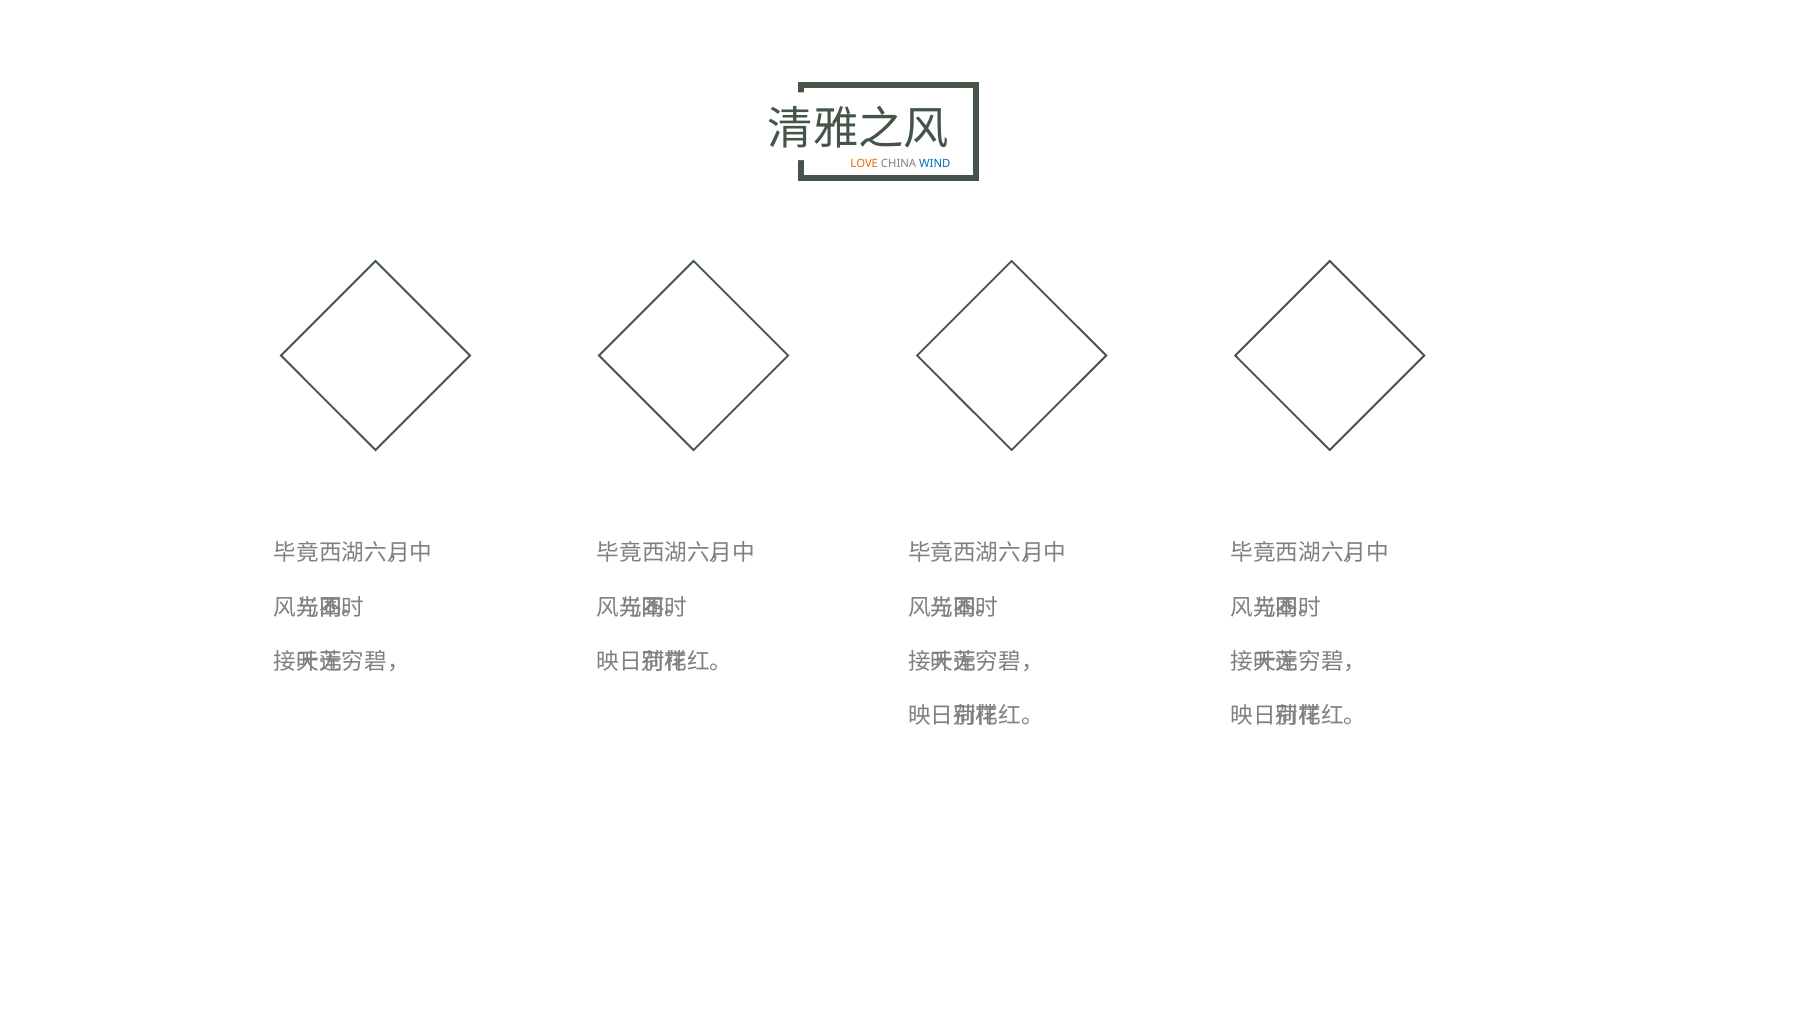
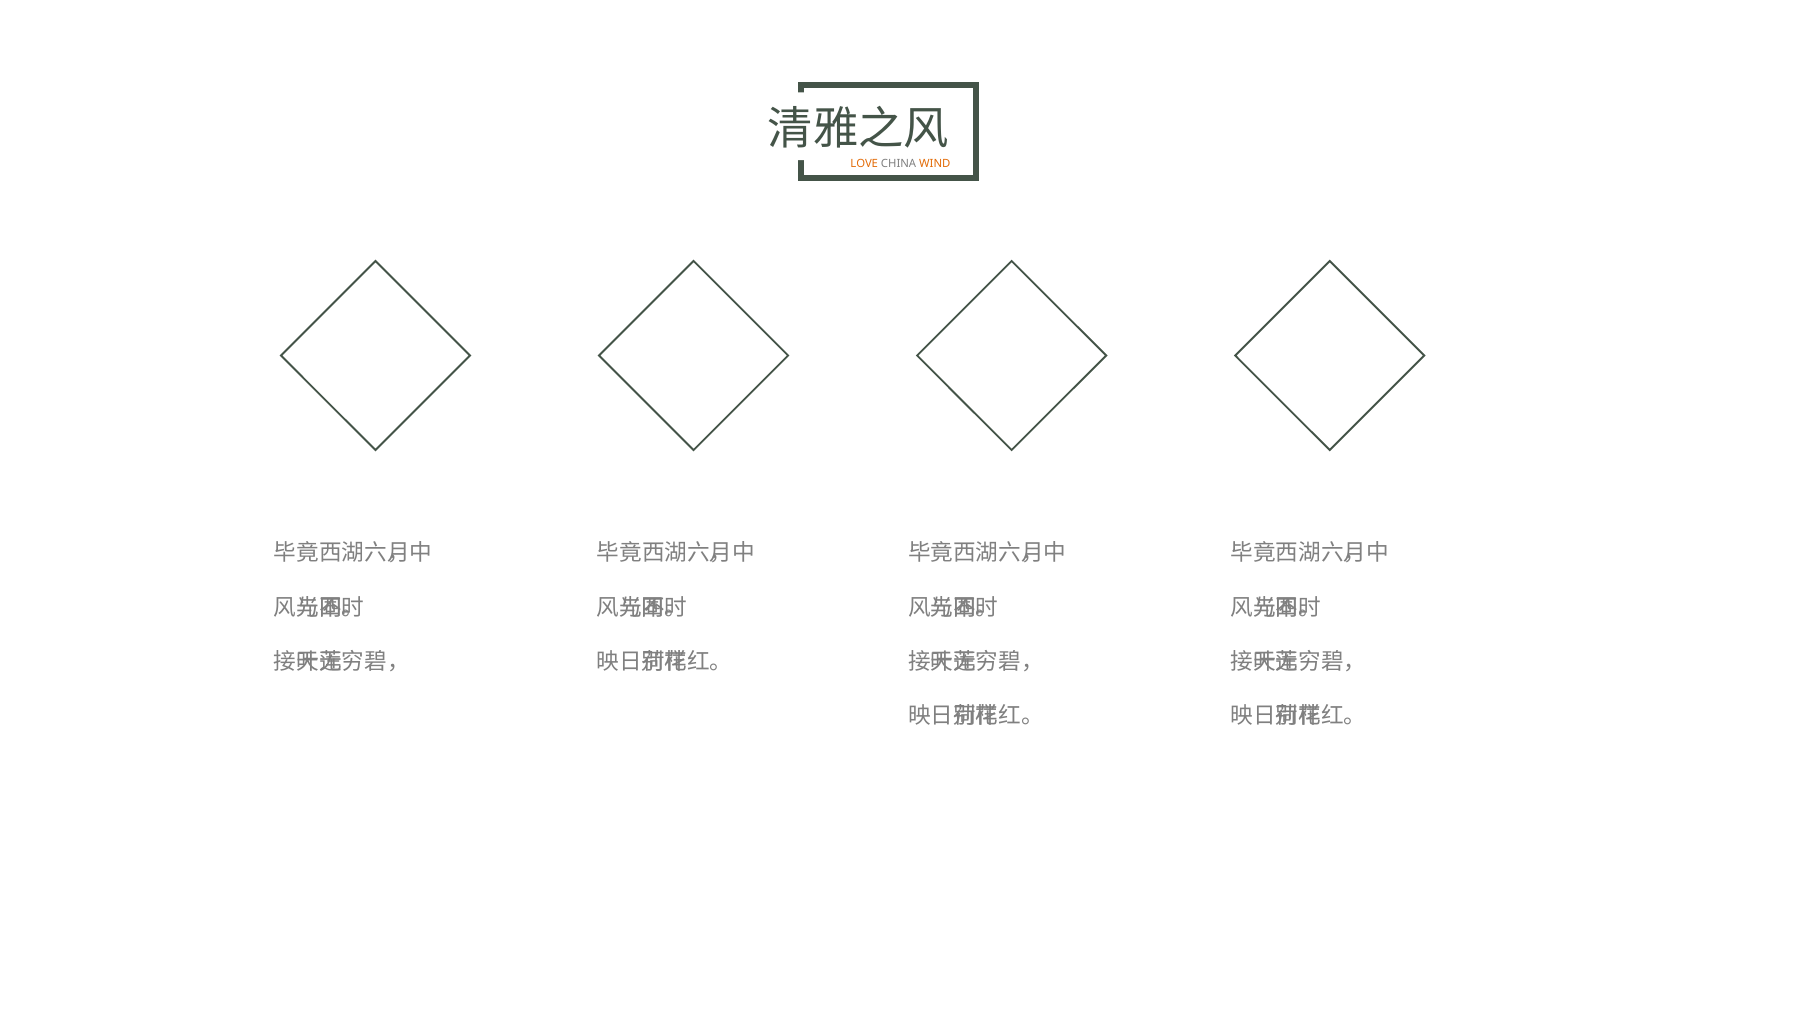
WIND colour: blue -> orange
